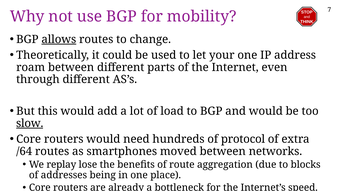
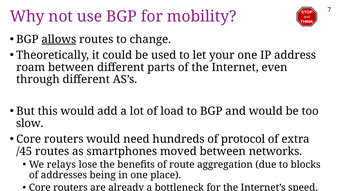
slow underline: present -> none
/64: /64 -> /45
replay: replay -> relays
